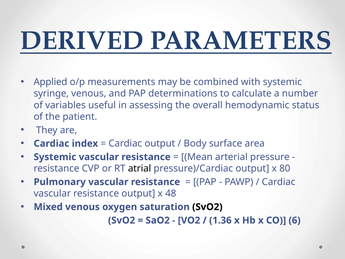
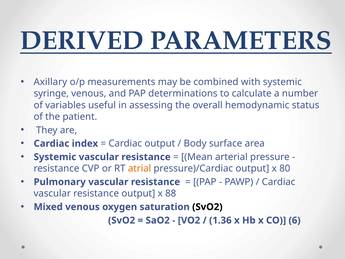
Applied: Applied -> Axillary
atrial colour: black -> orange
48: 48 -> 88
